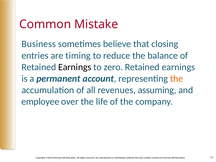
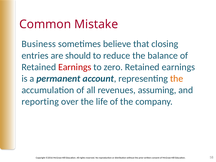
timing: timing -> should
Earnings at (75, 67) colour: black -> red
employee: employee -> reporting
